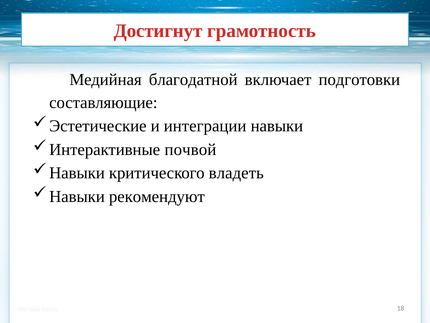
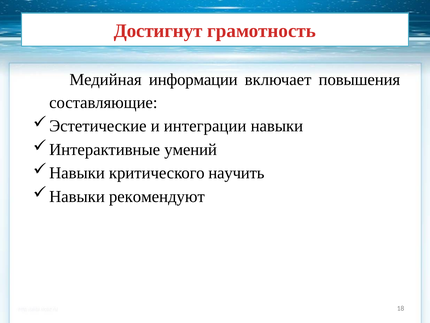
благодатной: благодатной -> информации
подготовки: подготовки -> повышения
почвой: почвой -> умений
владеть: владеть -> научить
